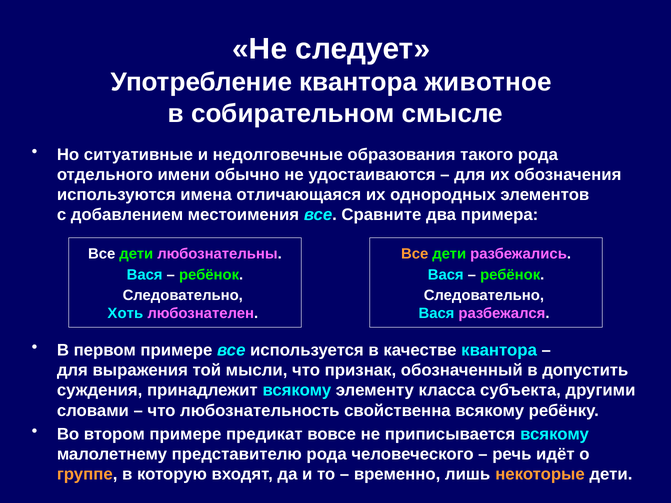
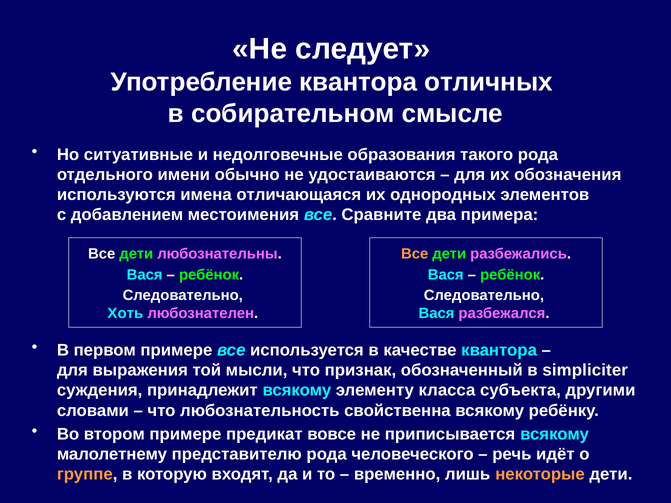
животное: животное -> отличных
допустить: допустить -> simpliciter
